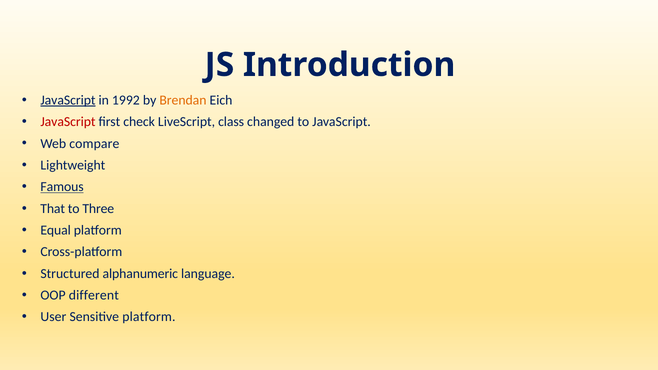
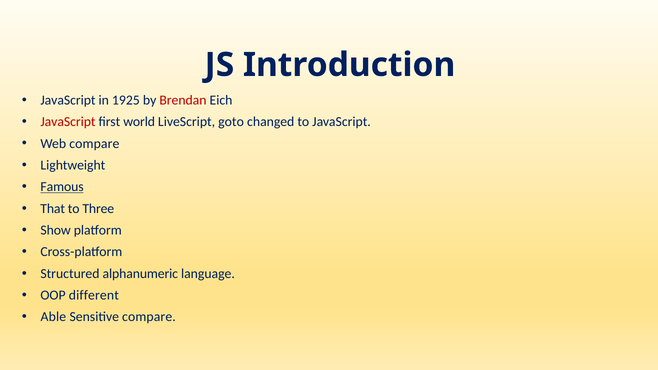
JavaScript at (68, 100) underline: present -> none
1992: 1992 -> 1925
Brendan colour: orange -> red
check: check -> world
class: class -> goto
Equal: Equal -> Show
User: User -> Able
Sensitive platform: platform -> compare
